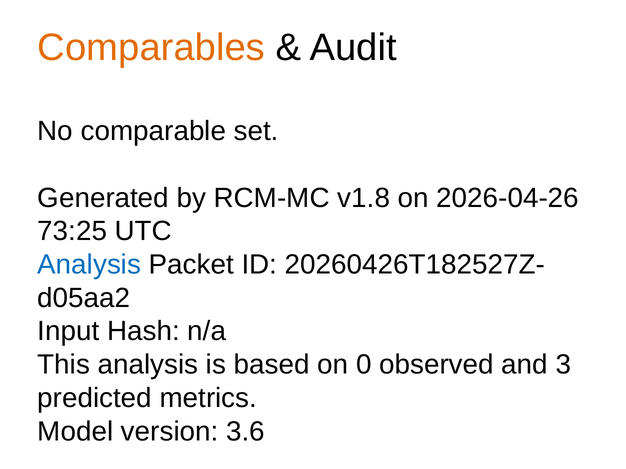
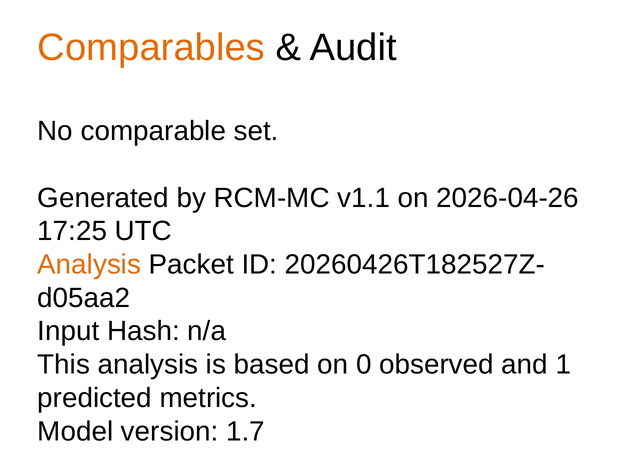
v1.8: v1.8 -> v1.1
73:25: 73:25 -> 17:25
Analysis at (89, 265) colour: blue -> orange
3: 3 -> 1
3.6: 3.6 -> 1.7
